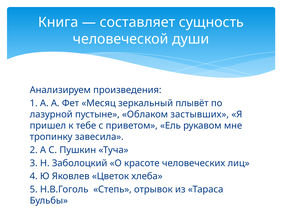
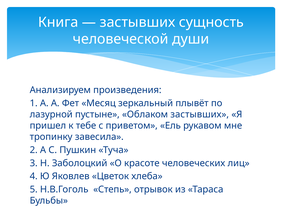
составляет at (137, 22): составляет -> застывших
